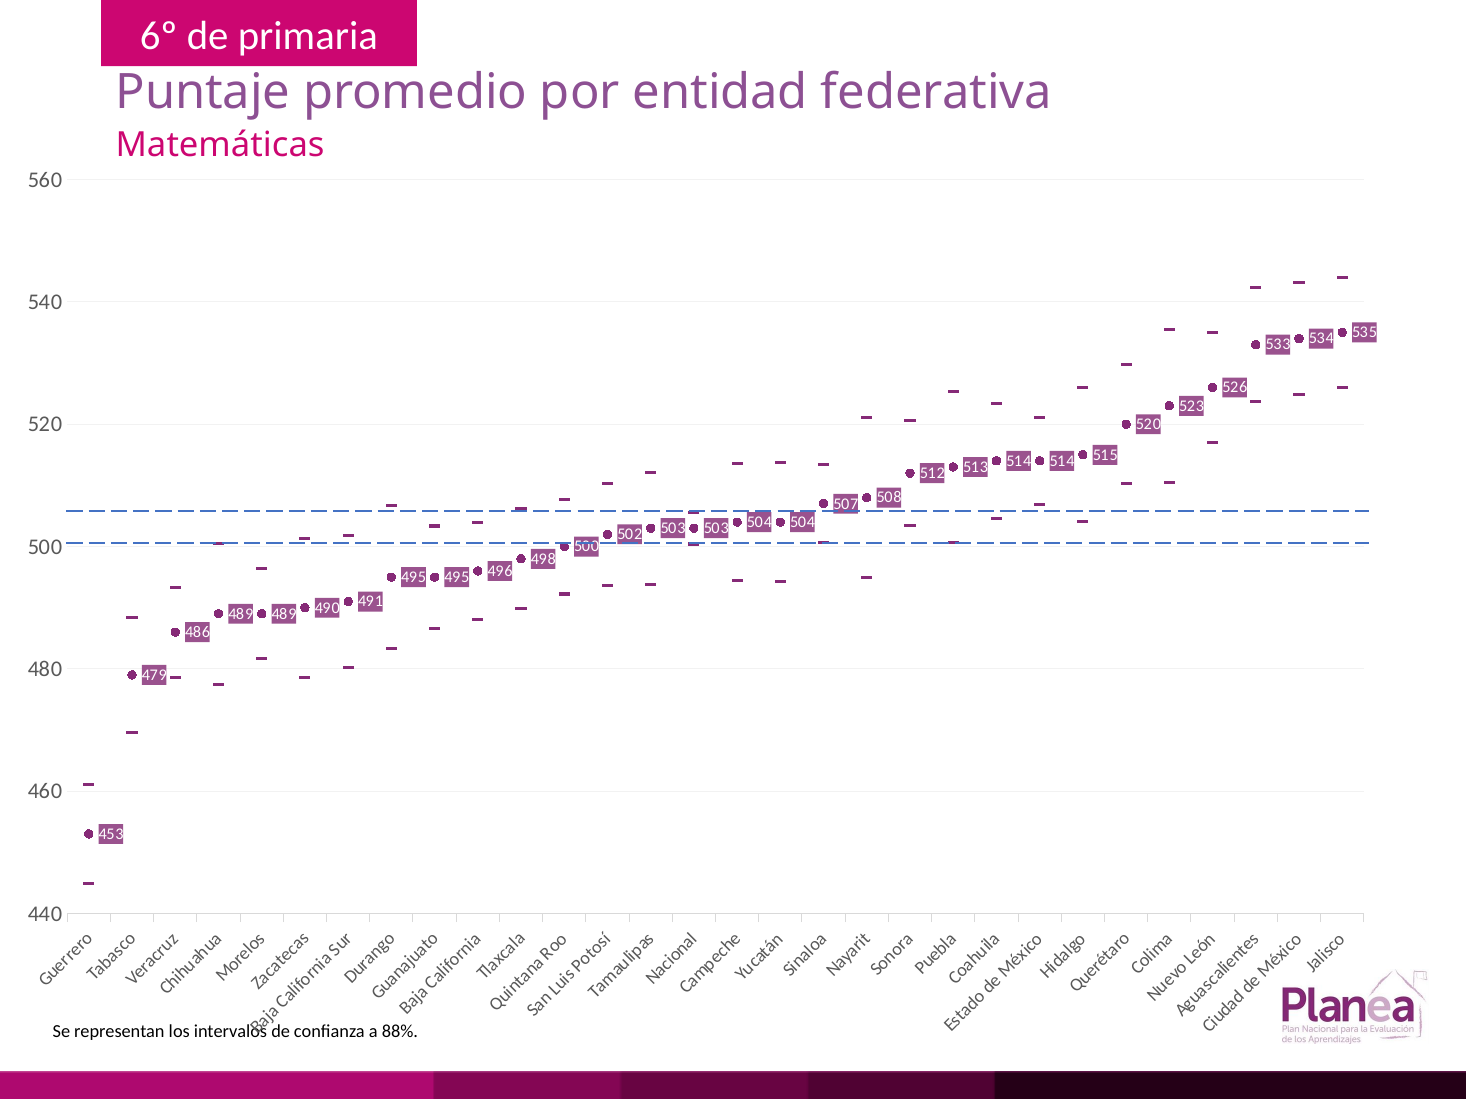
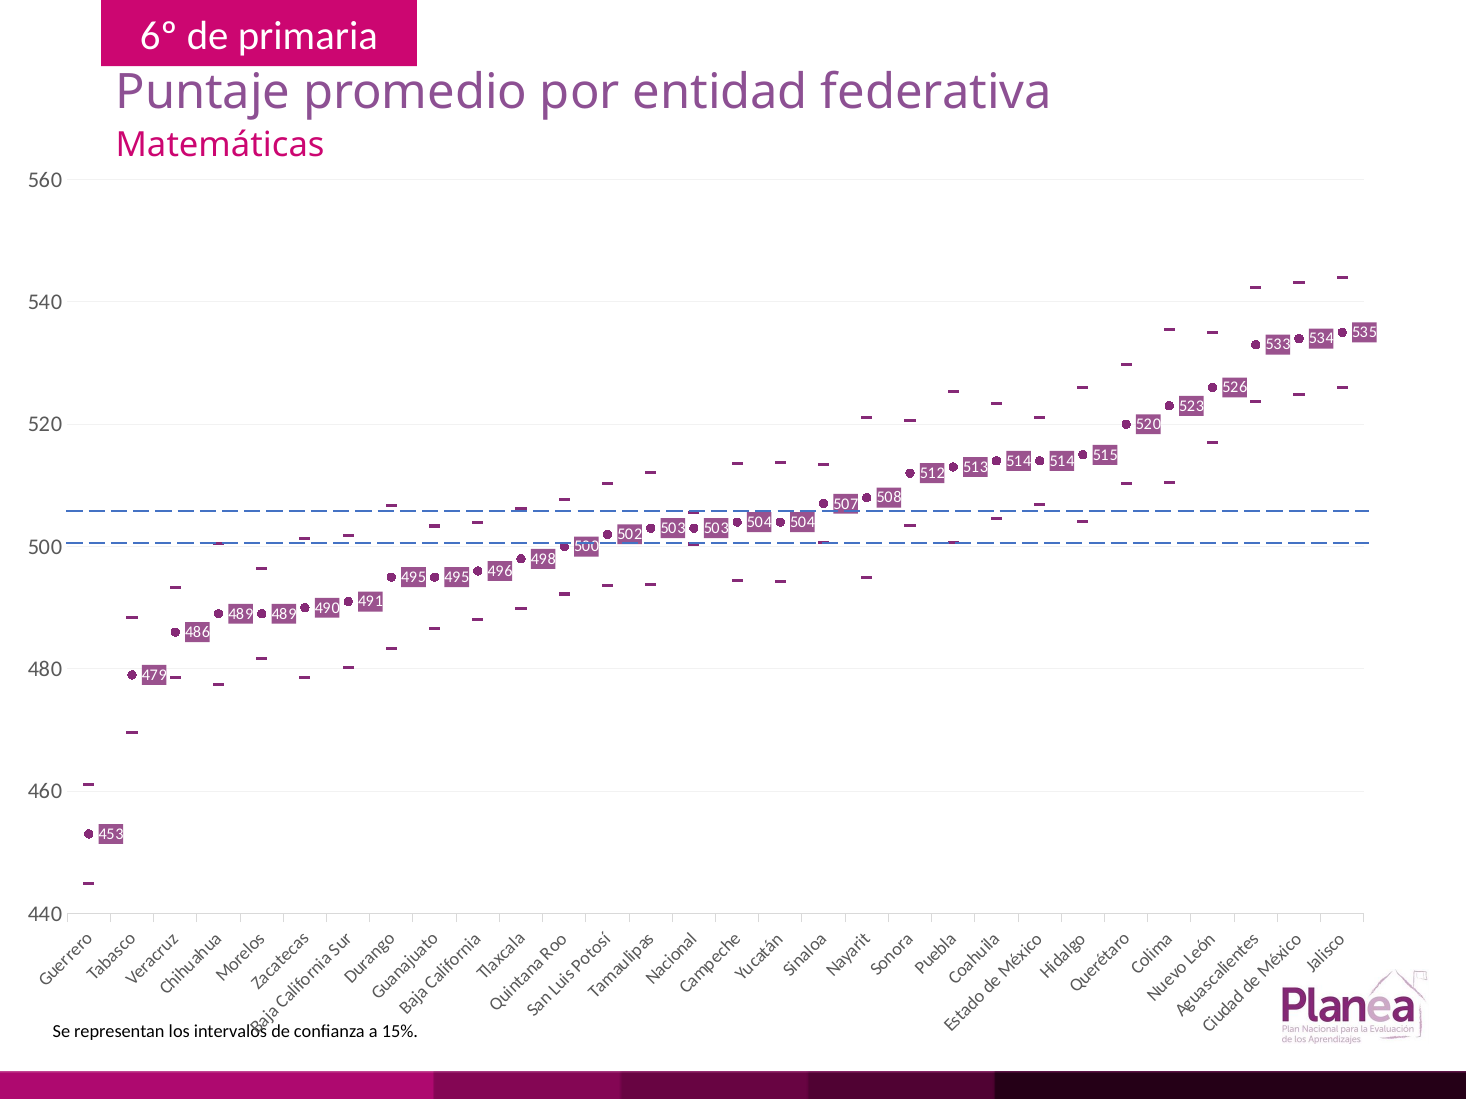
88%: 88% -> 15%
